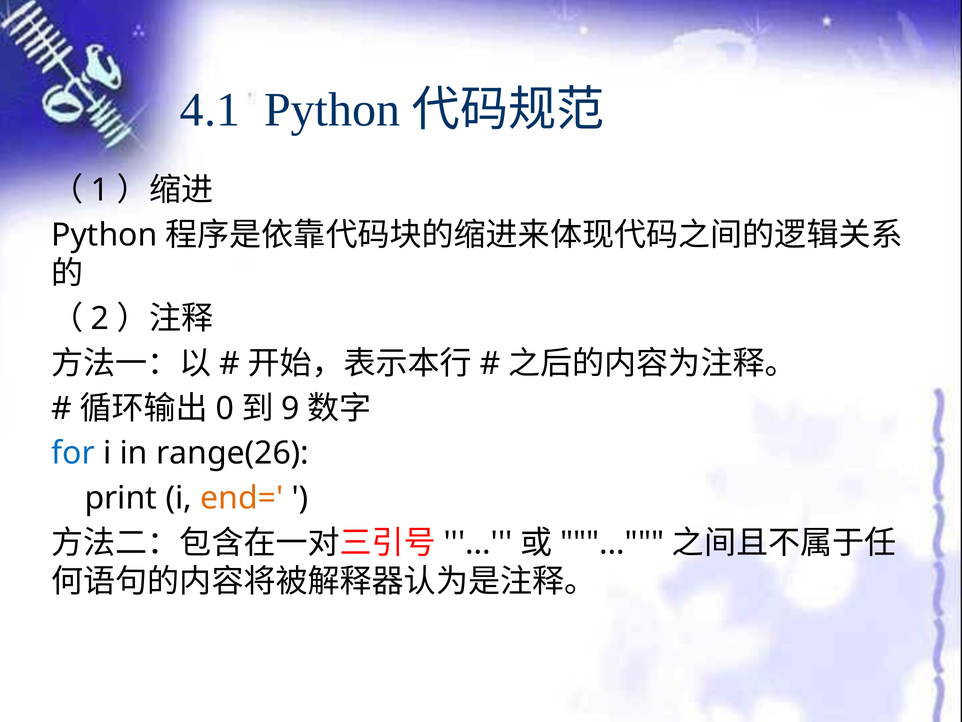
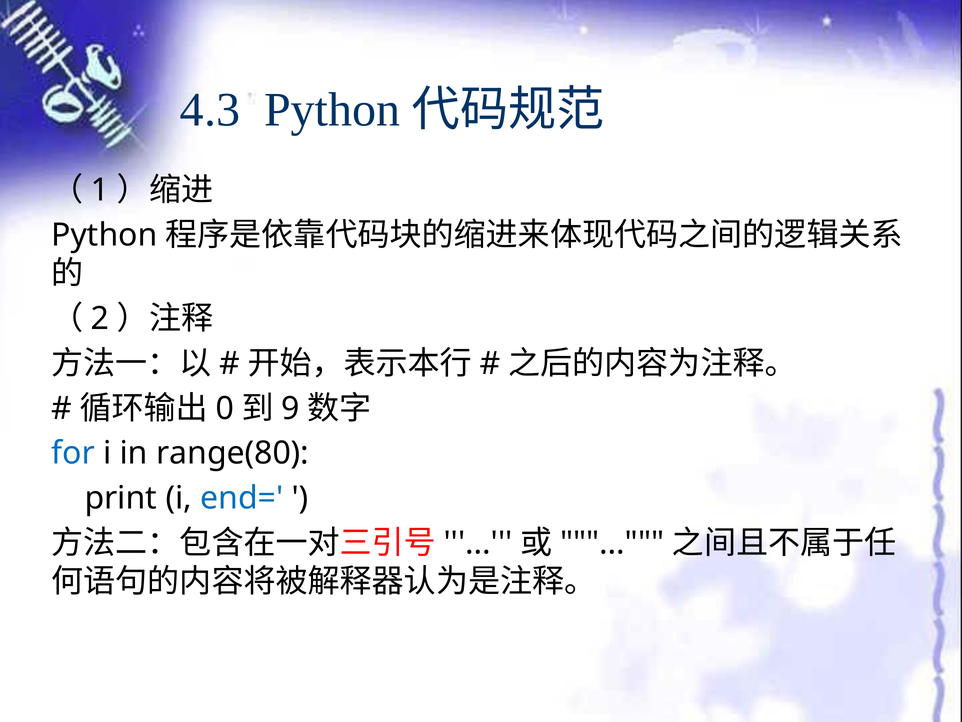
4.1: 4.1 -> 4.3
range(26: range(26 -> range(80
end= colour: orange -> blue
